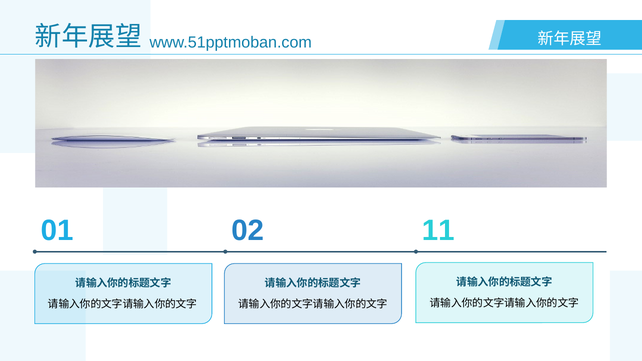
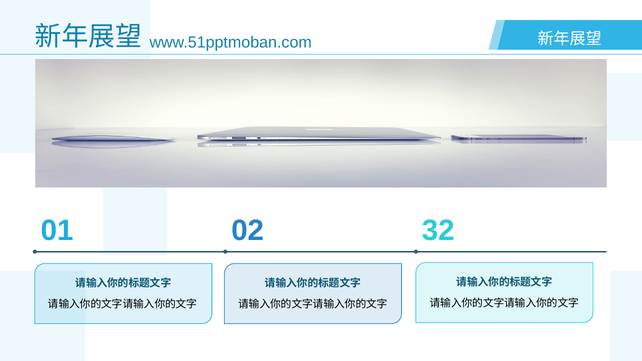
11: 11 -> 32
